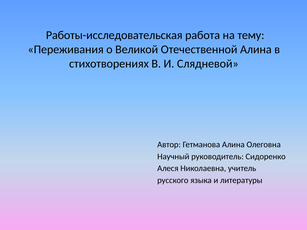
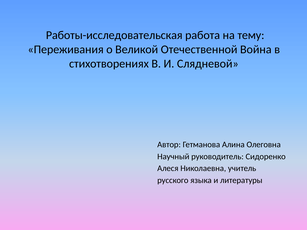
Отечественной Алина: Алина -> Война
